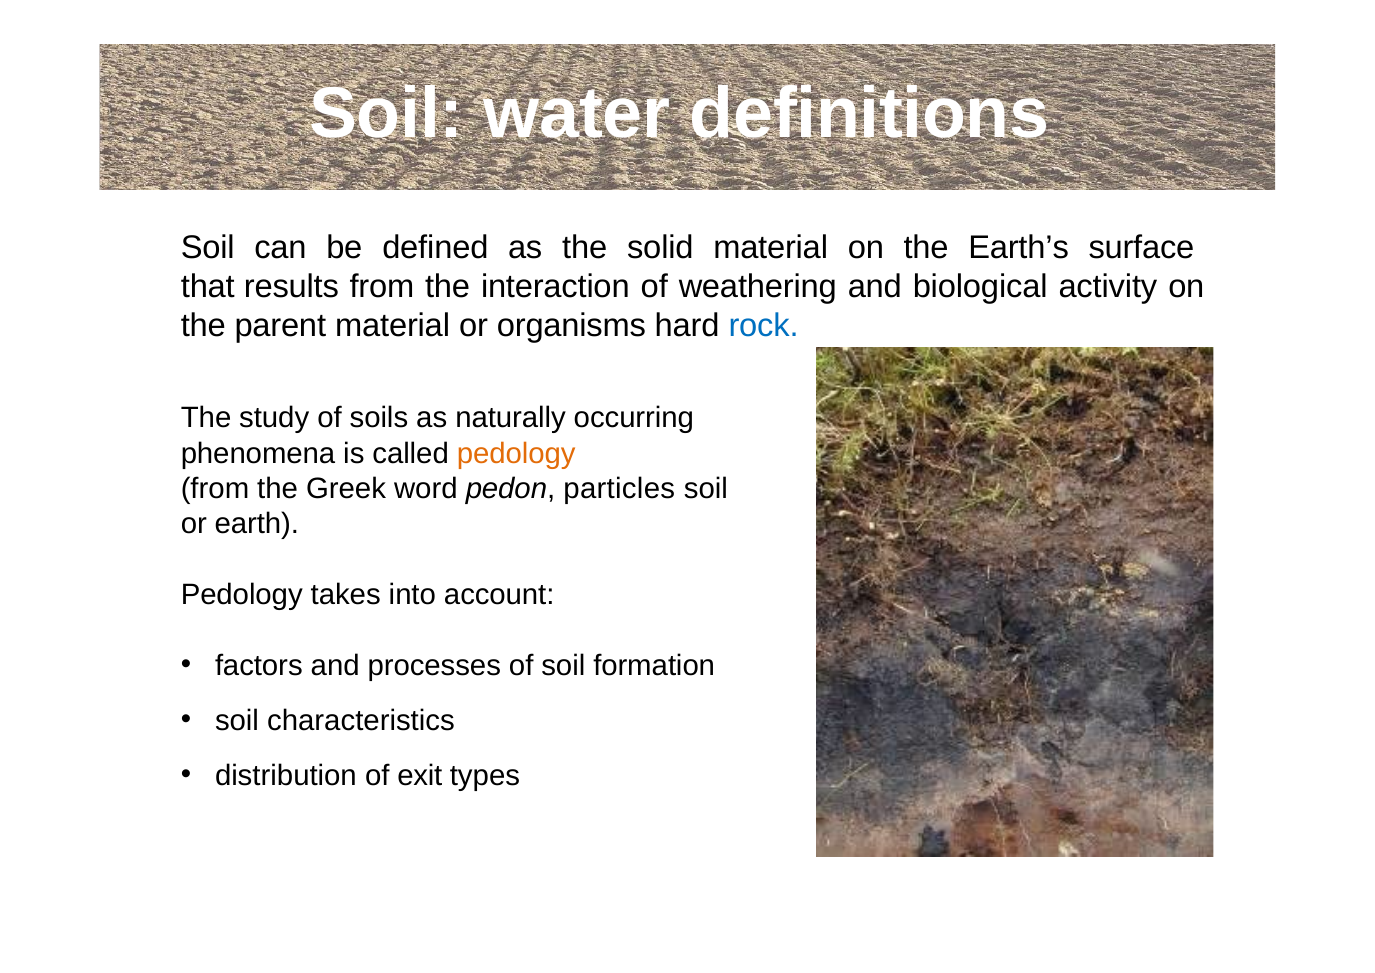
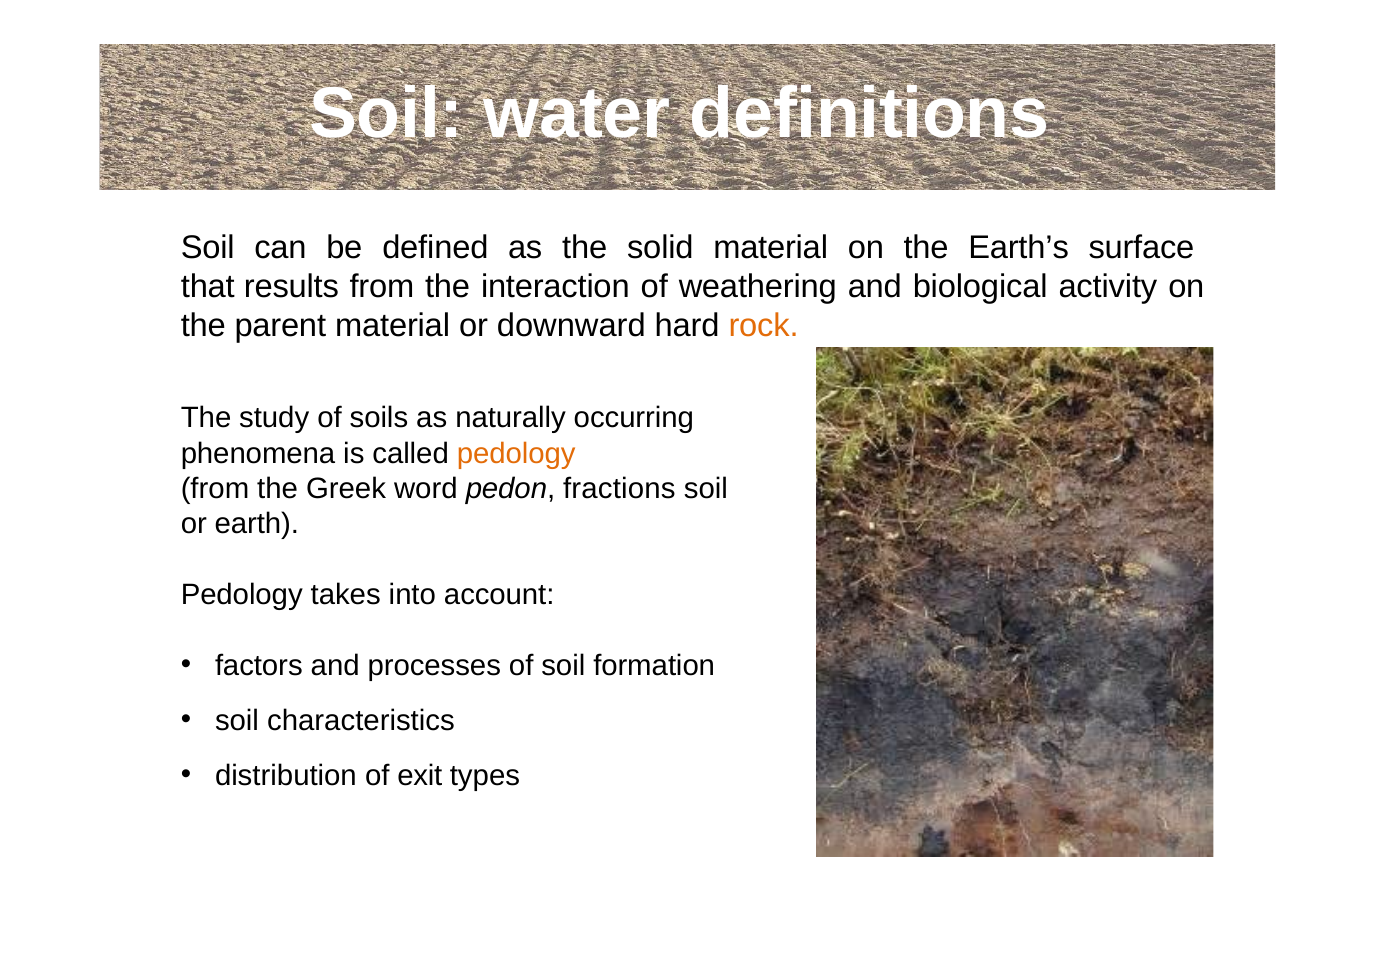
organisms: organisms -> downward
rock colour: blue -> orange
particles: particles -> fractions
